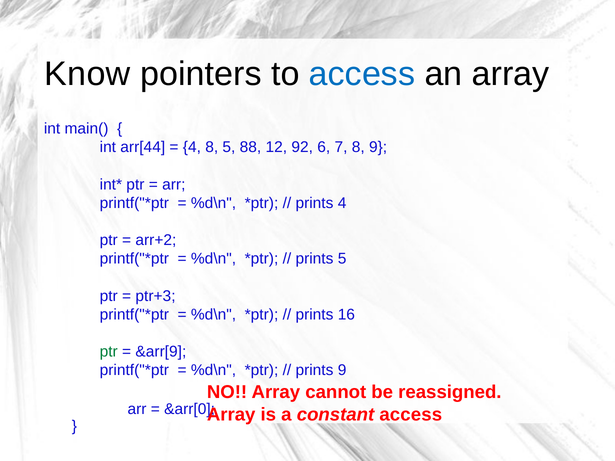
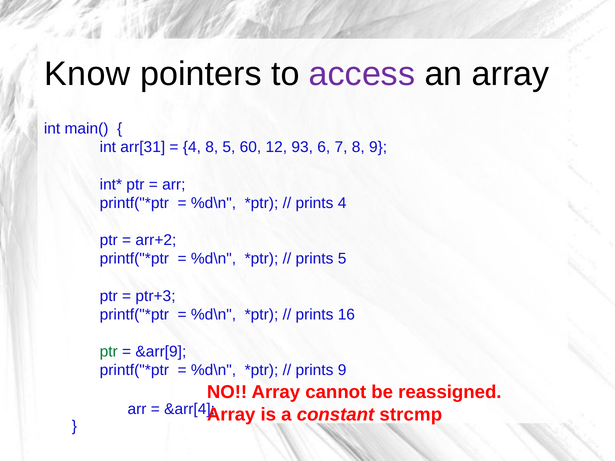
access at (362, 74) colour: blue -> purple
arr[44: arr[44 -> arr[31
88: 88 -> 60
92: 92 -> 93
&arr[0: &arr[0 -> &arr[4
constant access: access -> strcmp
